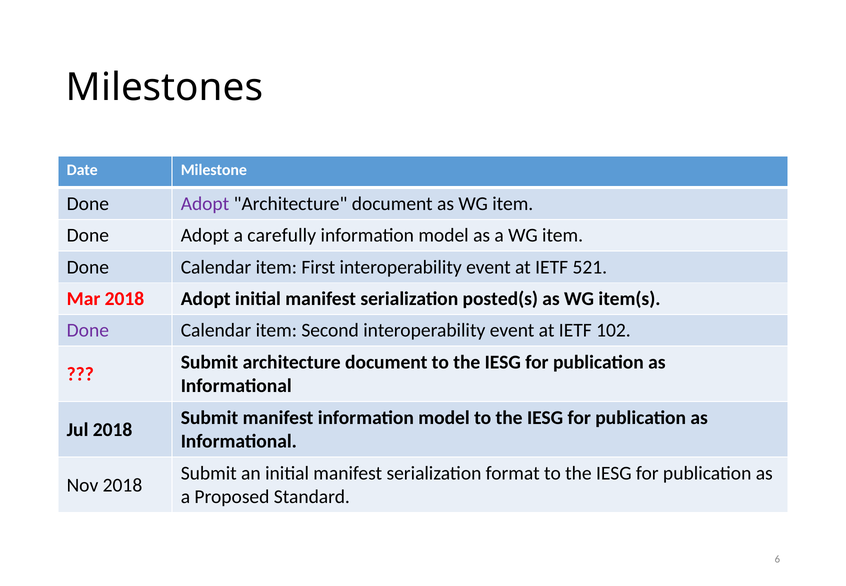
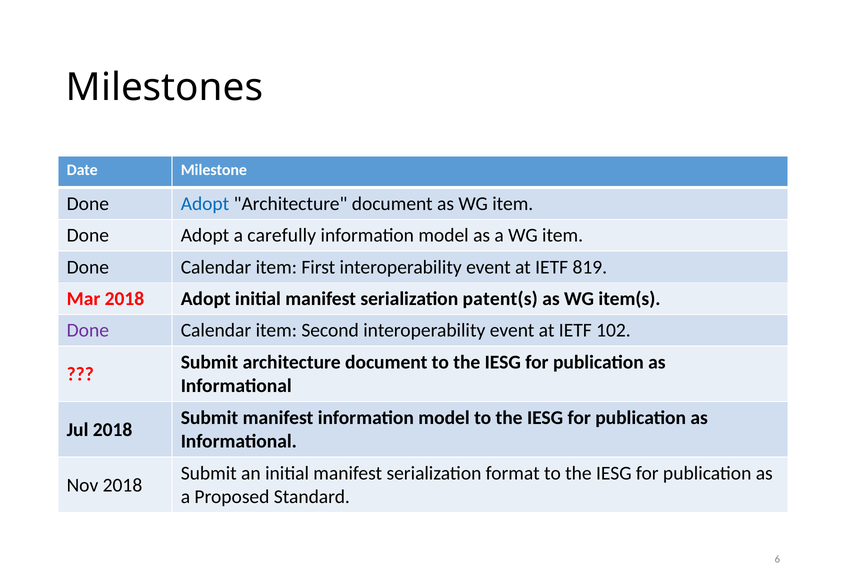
Adopt at (205, 204) colour: purple -> blue
521: 521 -> 819
posted(s: posted(s -> patent(s
